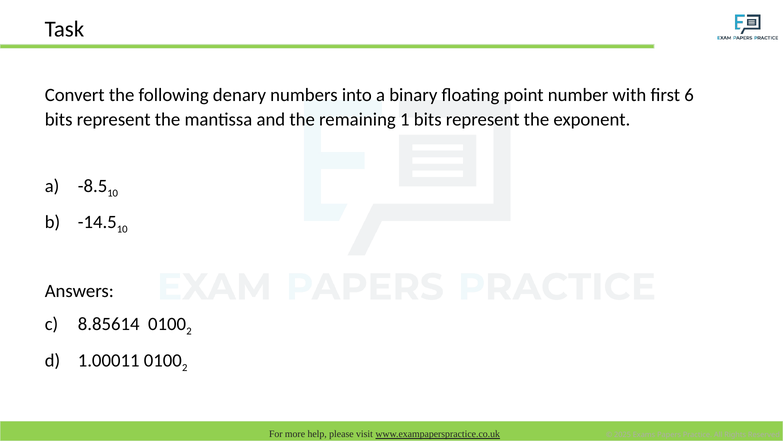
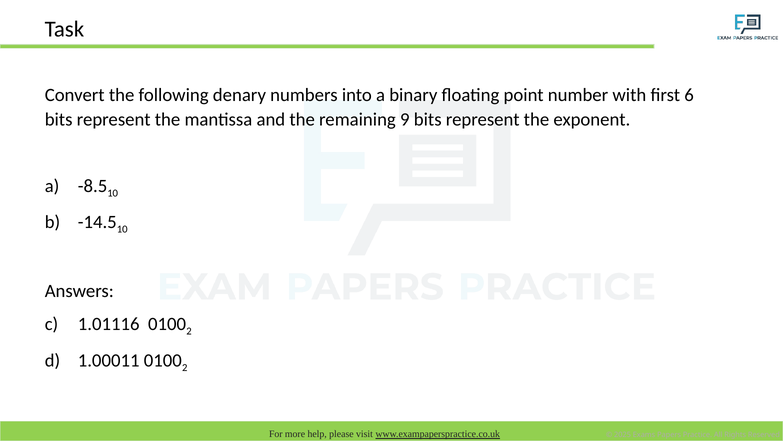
1: 1 -> 9
8.85614: 8.85614 -> 1.01116
